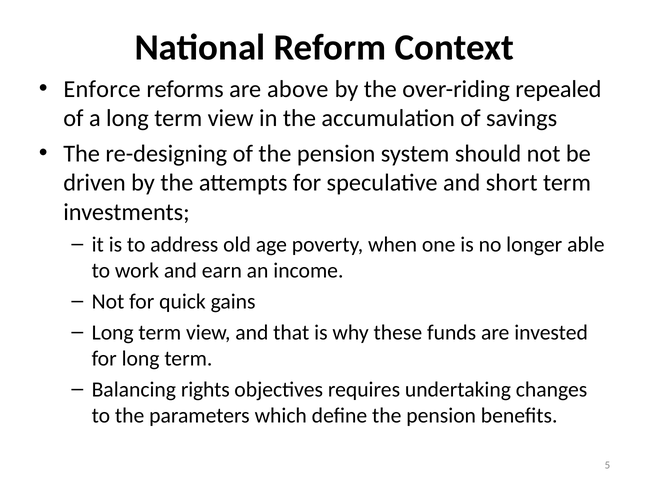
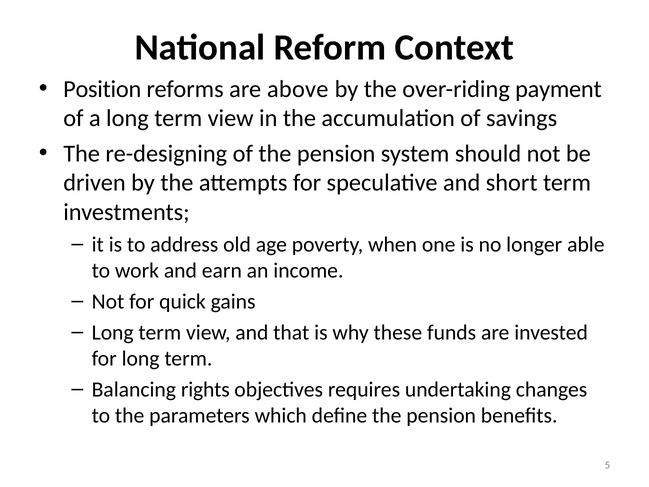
Enforce: Enforce -> Position
repealed: repealed -> payment
